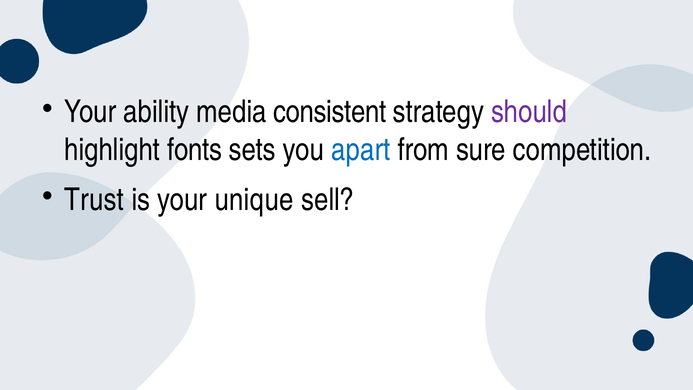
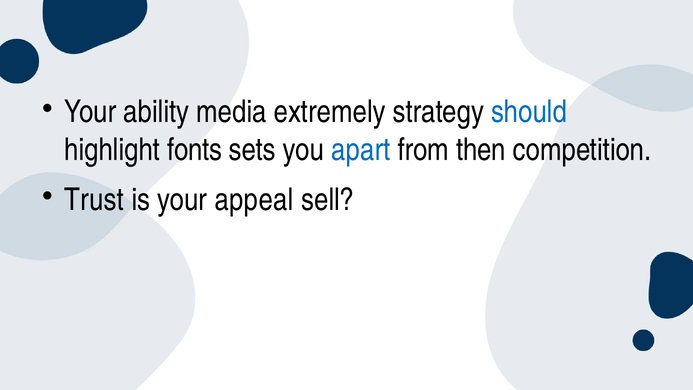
consistent: consistent -> extremely
should colour: purple -> blue
sure: sure -> then
unique: unique -> appeal
